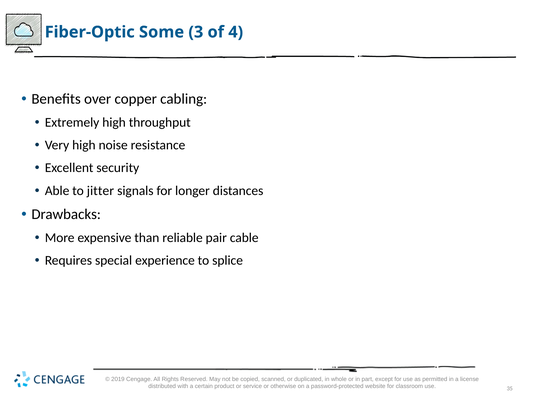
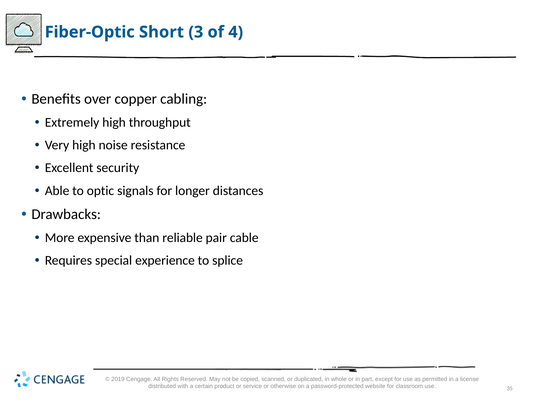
Some: Some -> Short
jitter: jitter -> optic
